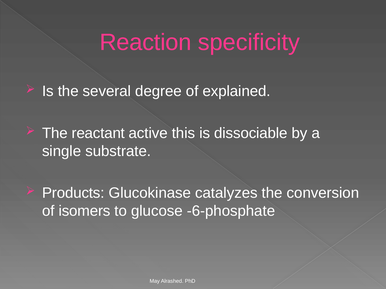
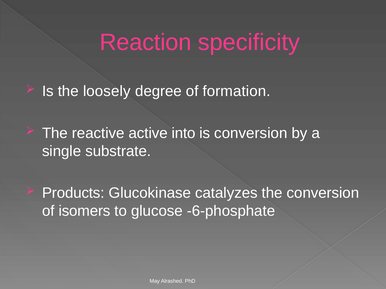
several: several -> loosely
explained: explained -> formation
reactant: reactant -> reactive
this: this -> into
is dissociable: dissociable -> conversion
